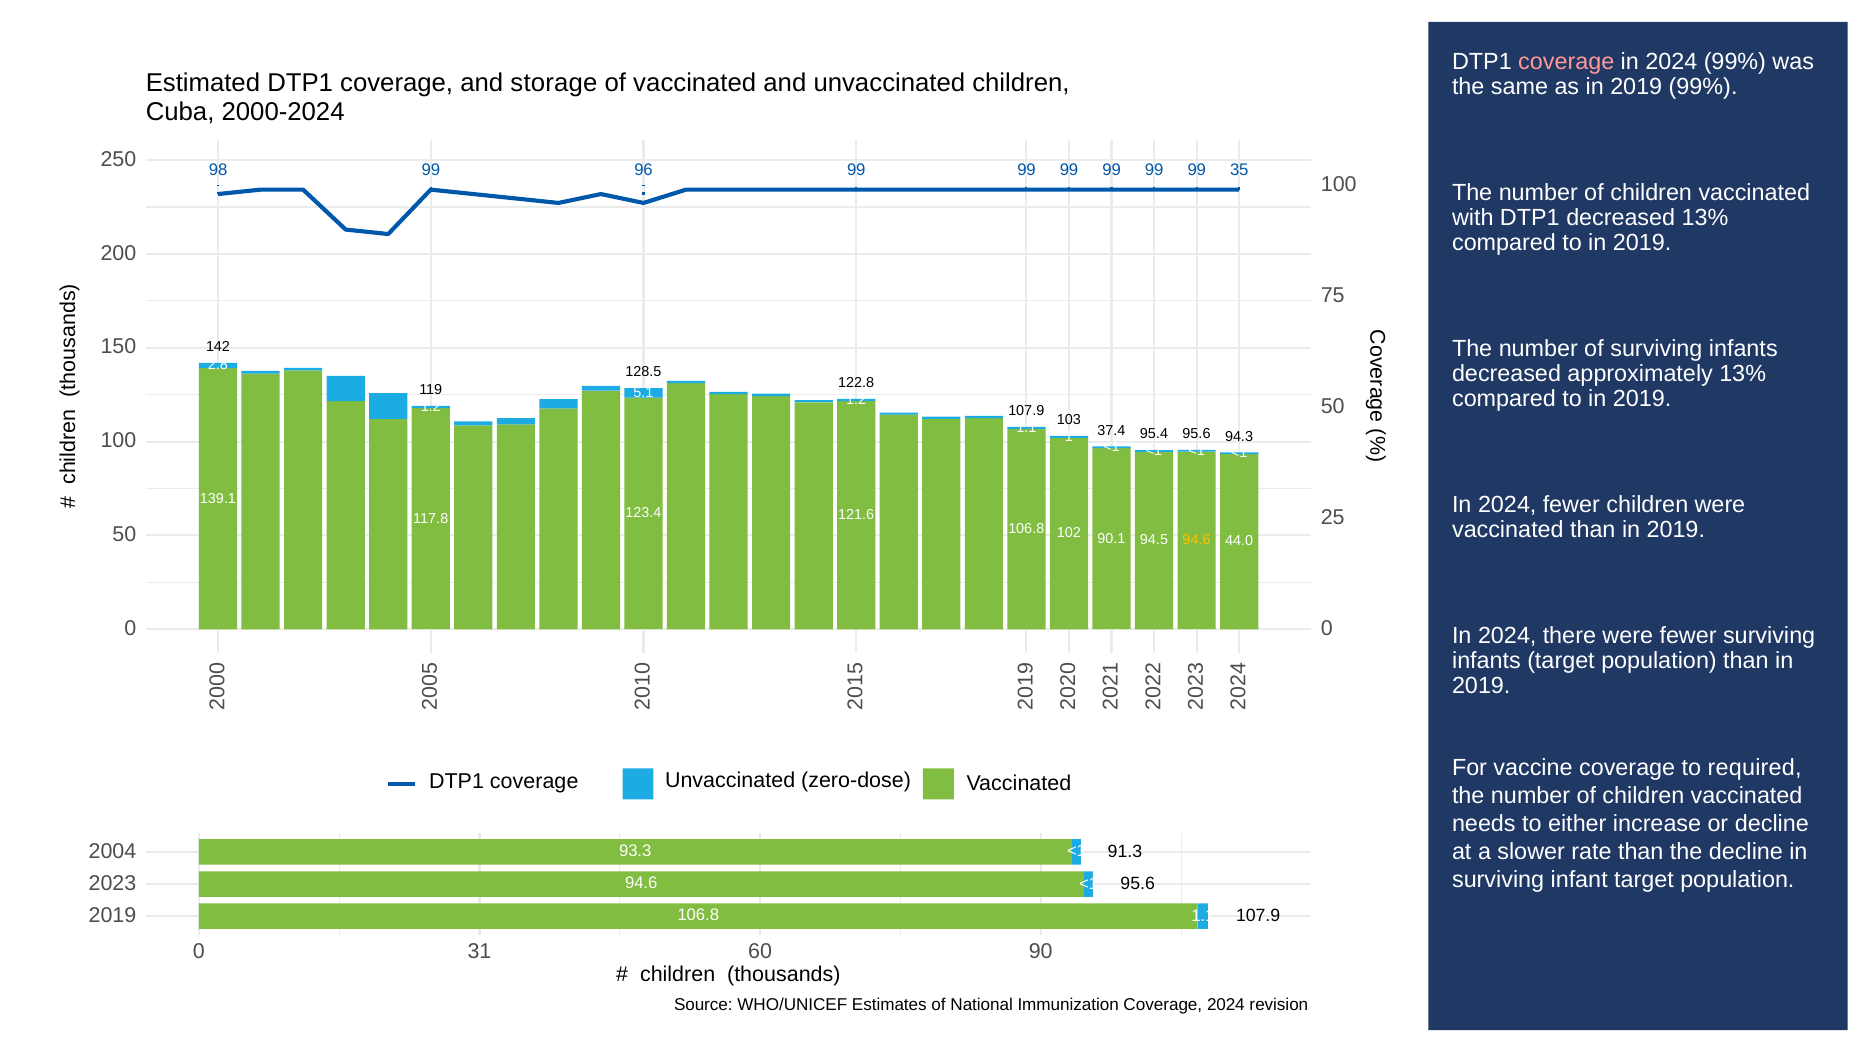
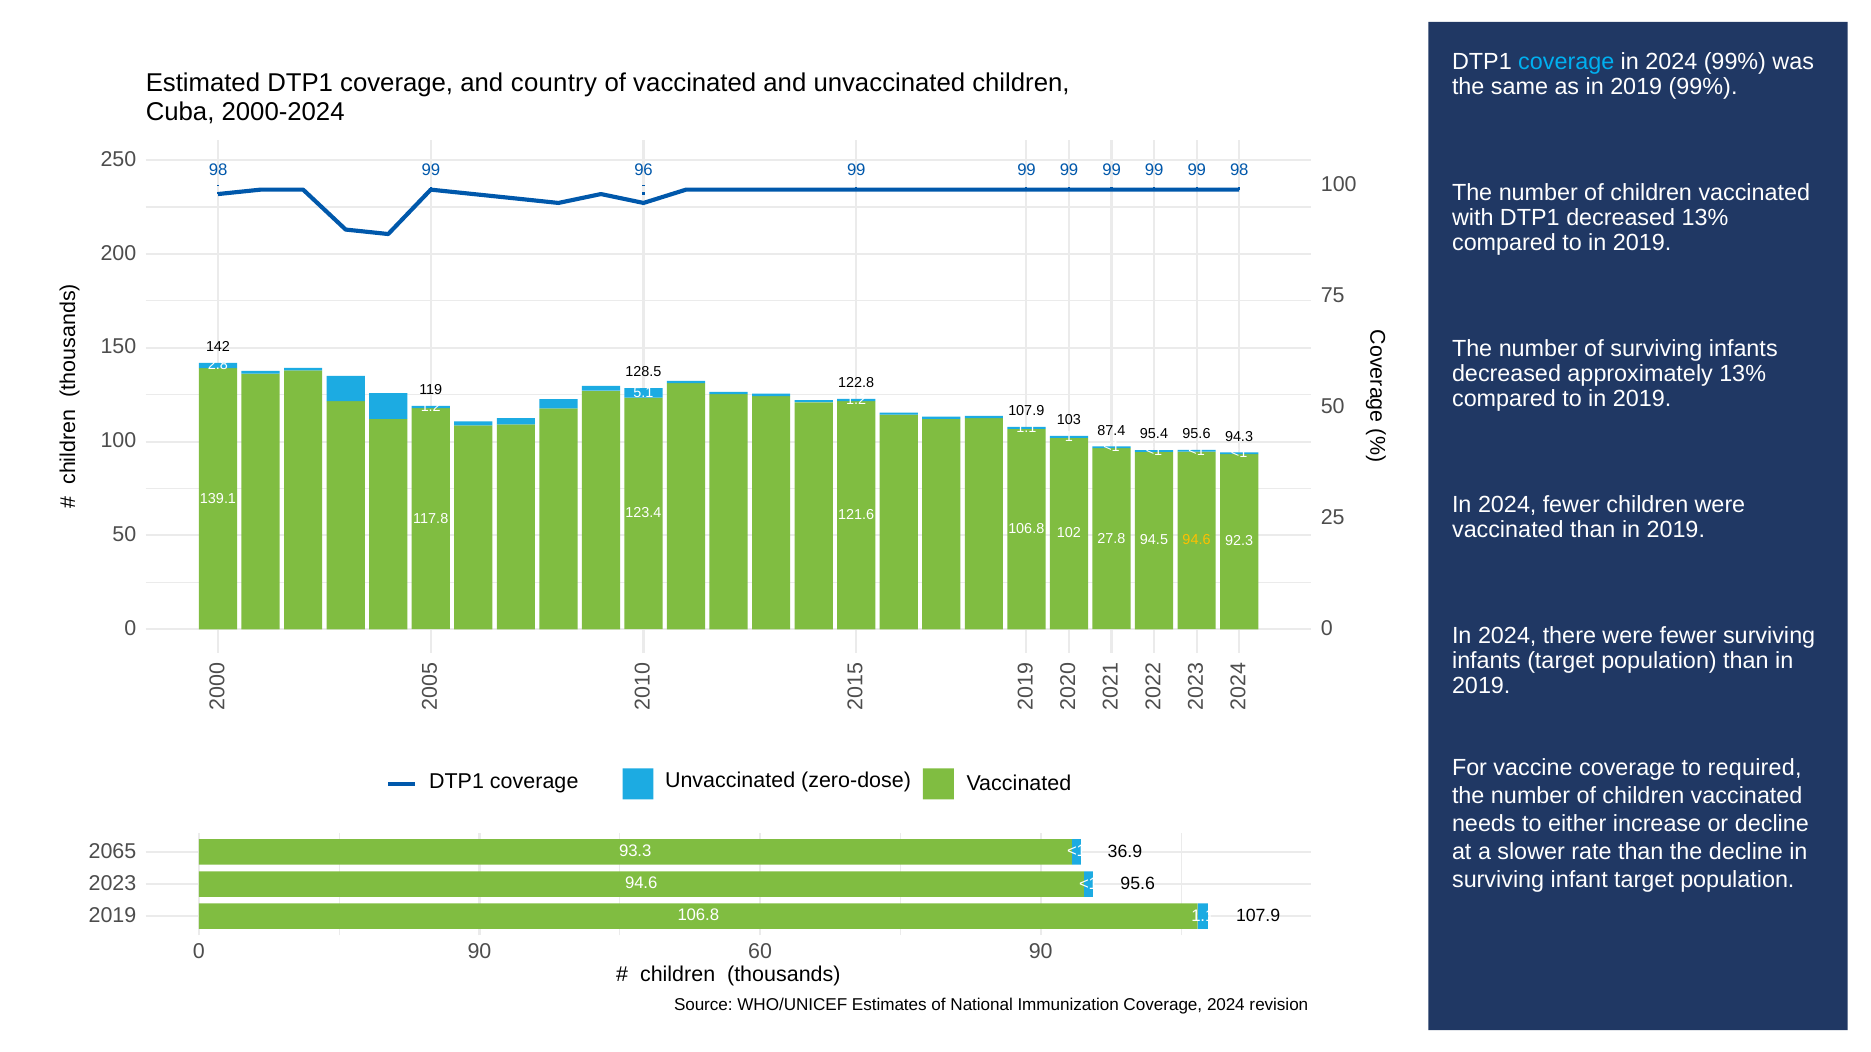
coverage at (1566, 62) colour: pink -> light blue
storage: storage -> country
99 35: 35 -> 98
37.4: 37.4 -> 87.4
90.1: 90.1 -> 27.8
44.0: 44.0 -> 92.3
2004: 2004 -> 2065
91.3: 91.3 -> 36.9
0 31: 31 -> 90
